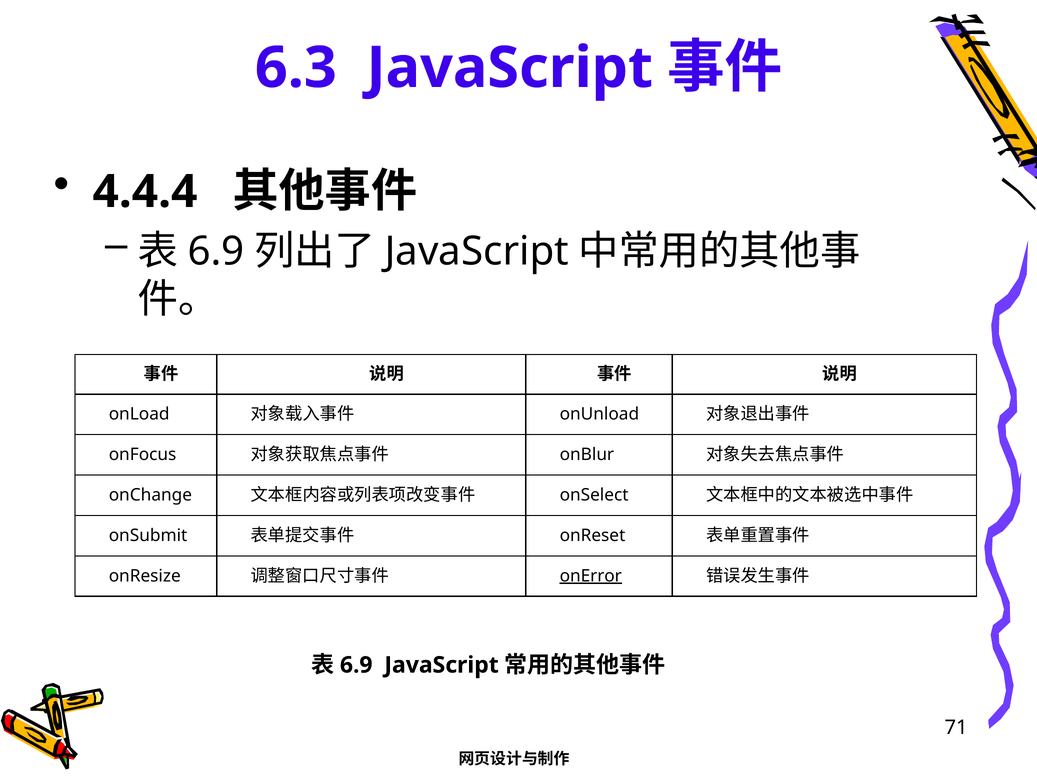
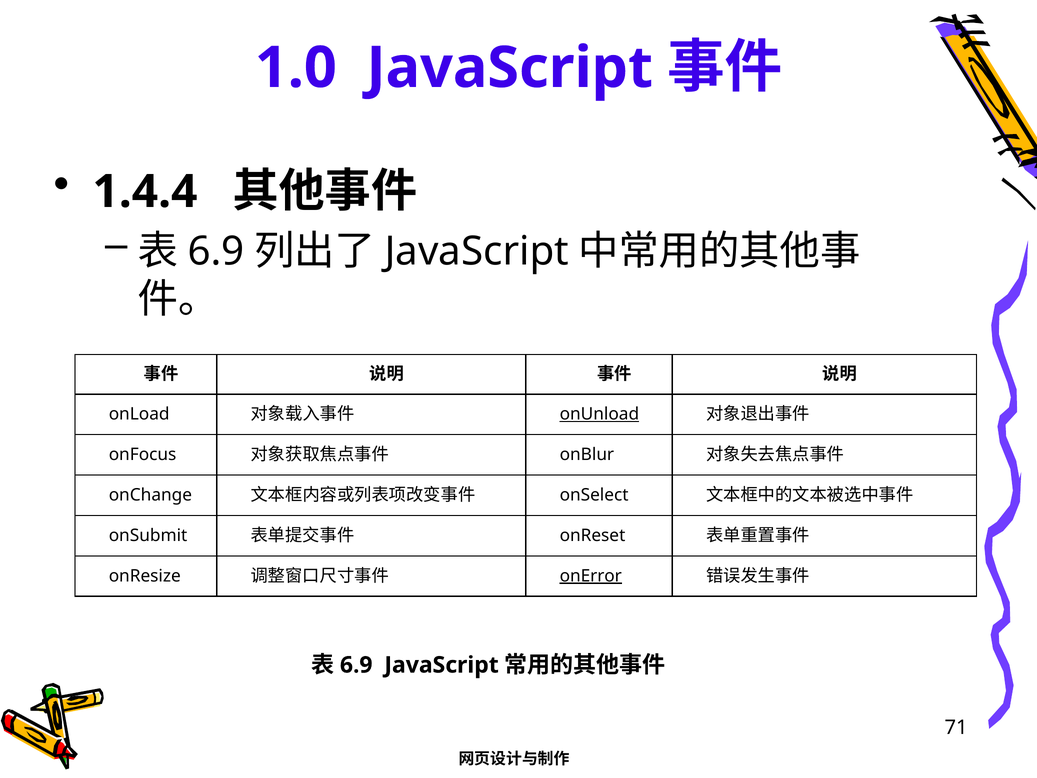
6.3: 6.3 -> 1.0
4.4.4: 4.4.4 -> 1.4.4
onUnload underline: none -> present
